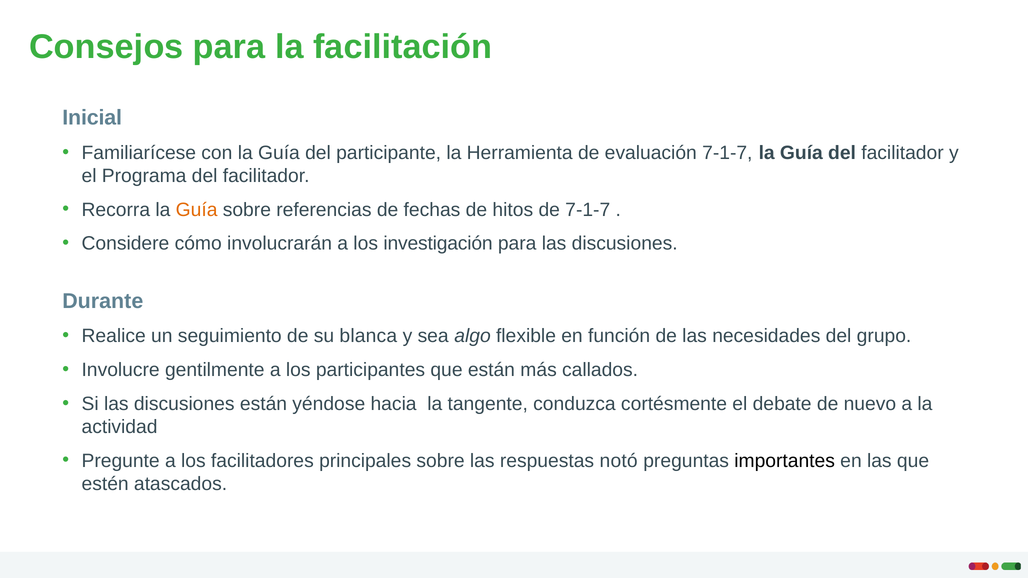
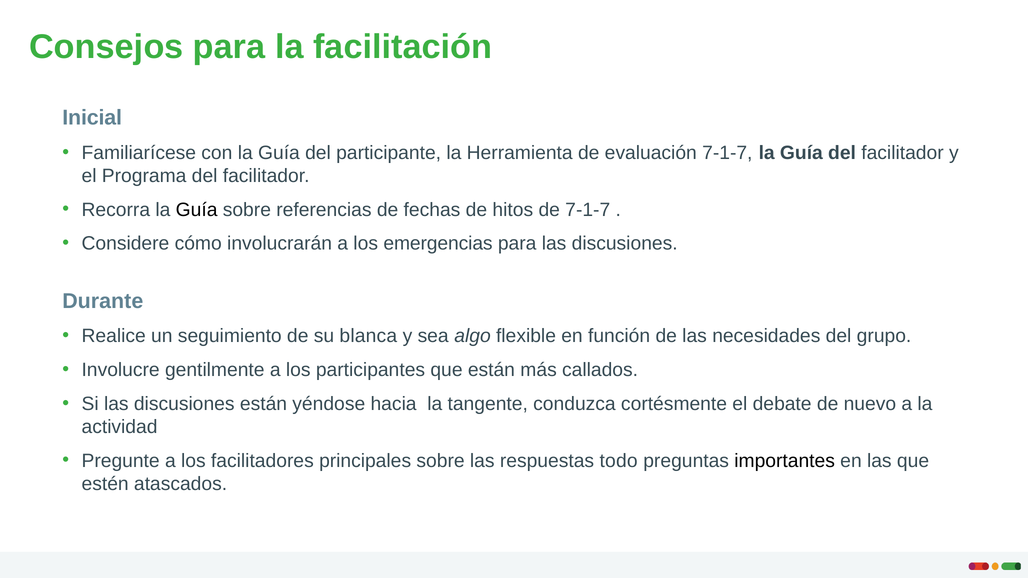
Guía at (197, 210) colour: orange -> black
investigación: investigación -> emergencias
notó: notó -> todo
